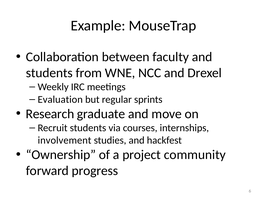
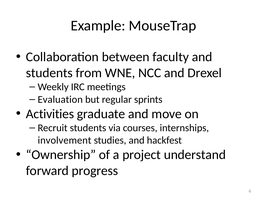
Research: Research -> Activities
community: community -> understand
